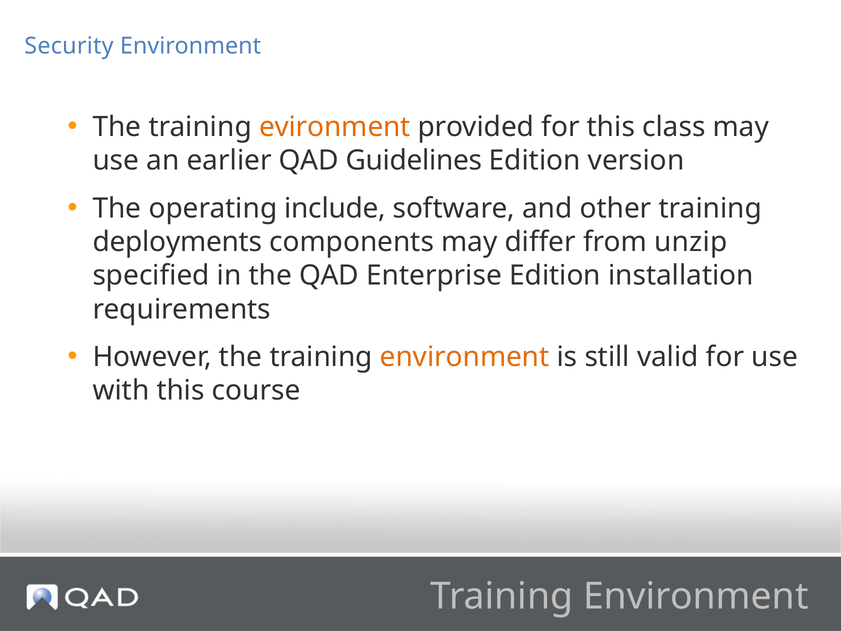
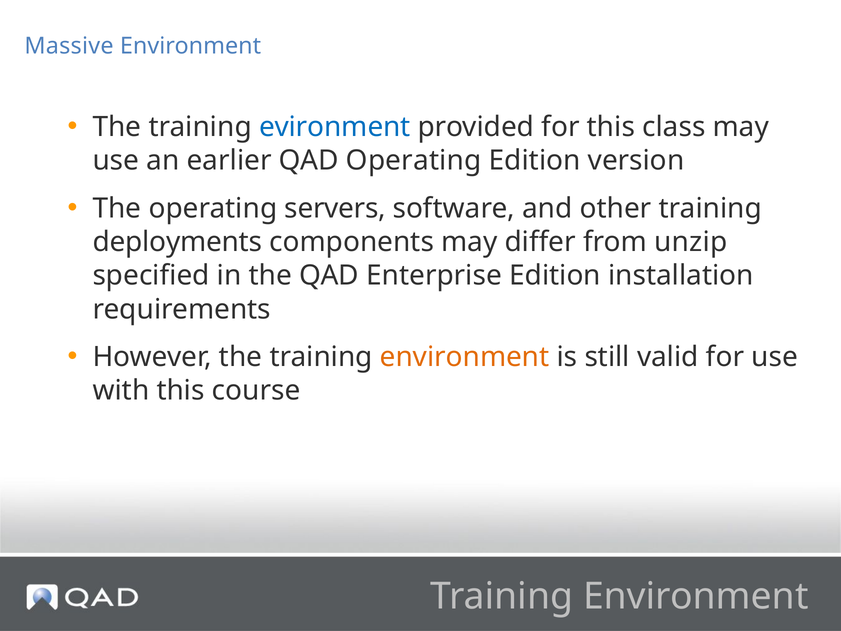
Security: Security -> Massive
evironment colour: orange -> blue
QAD Guidelines: Guidelines -> Operating
include: include -> servers
